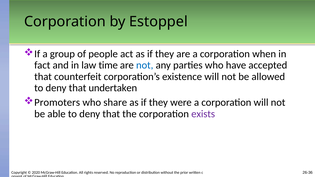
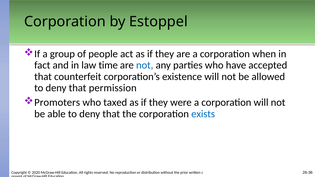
undertaken: undertaken -> permission
share: share -> taxed
exists colour: purple -> blue
